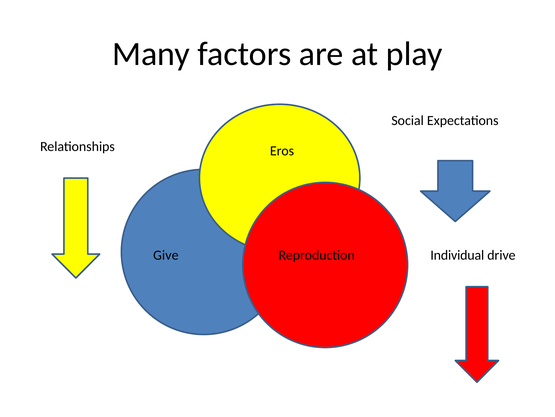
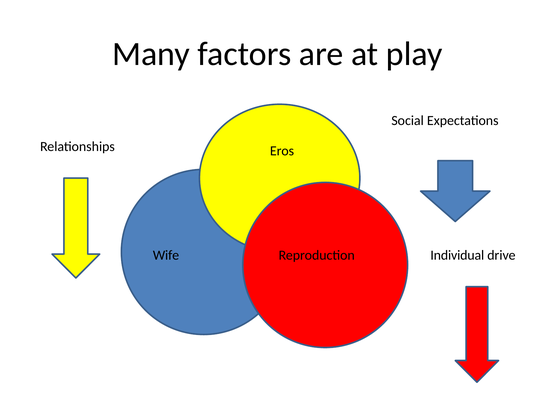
Give: Give -> Wife
